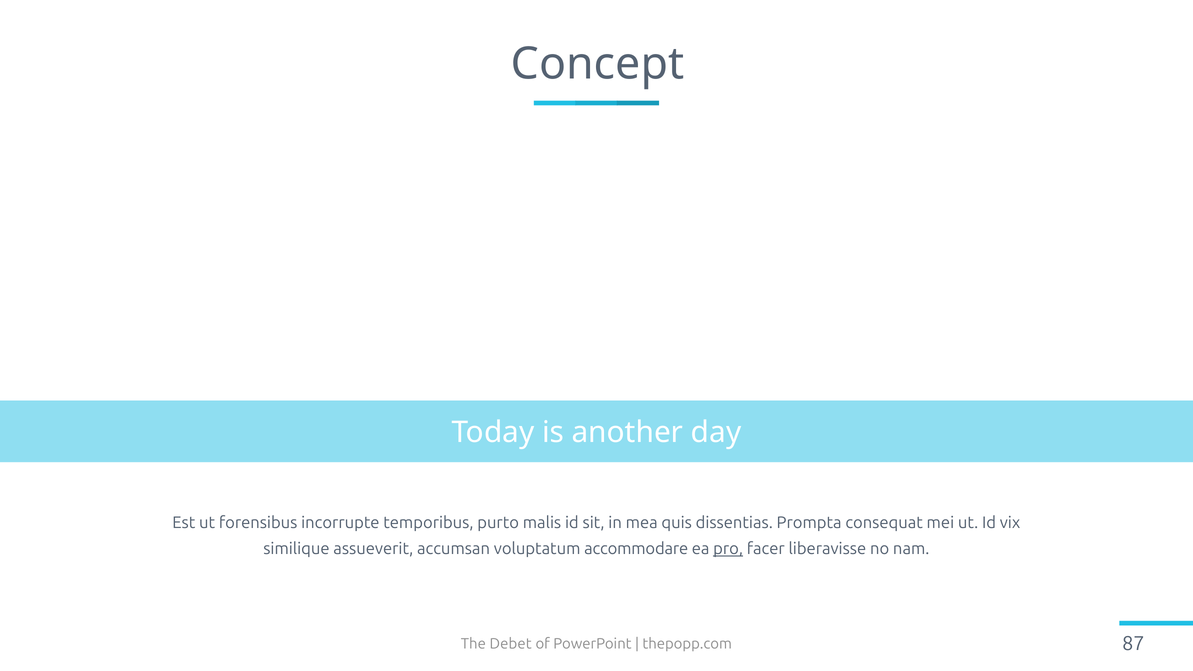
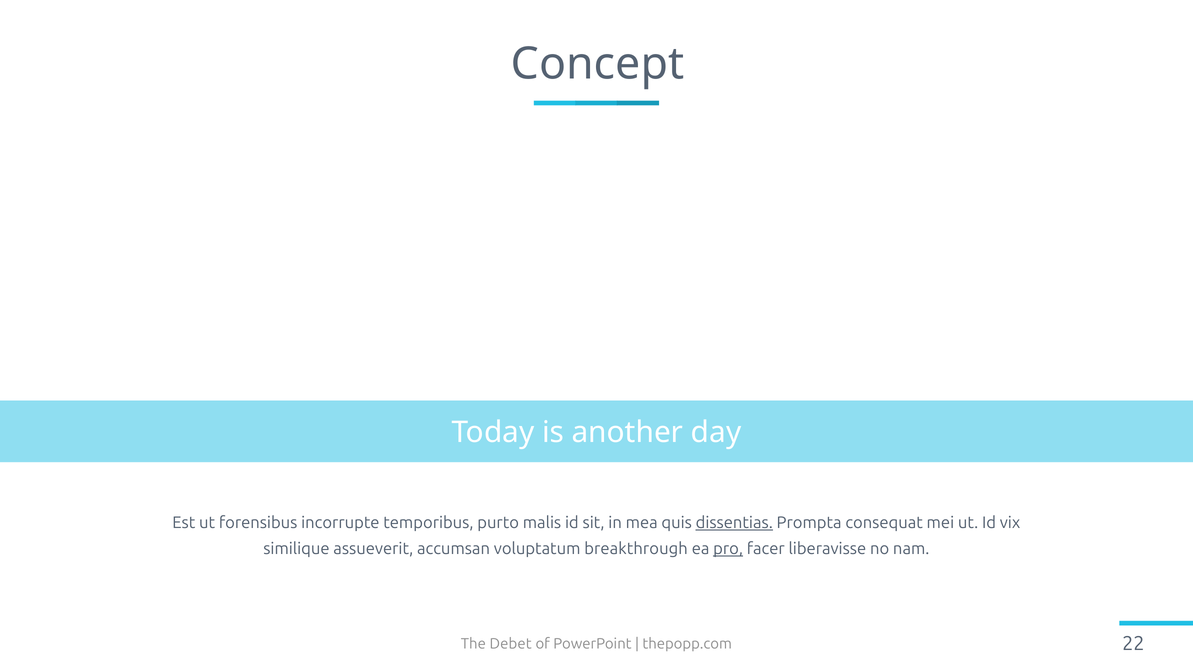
dissentias underline: none -> present
accommodare: accommodare -> breakthrough
87: 87 -> 22
